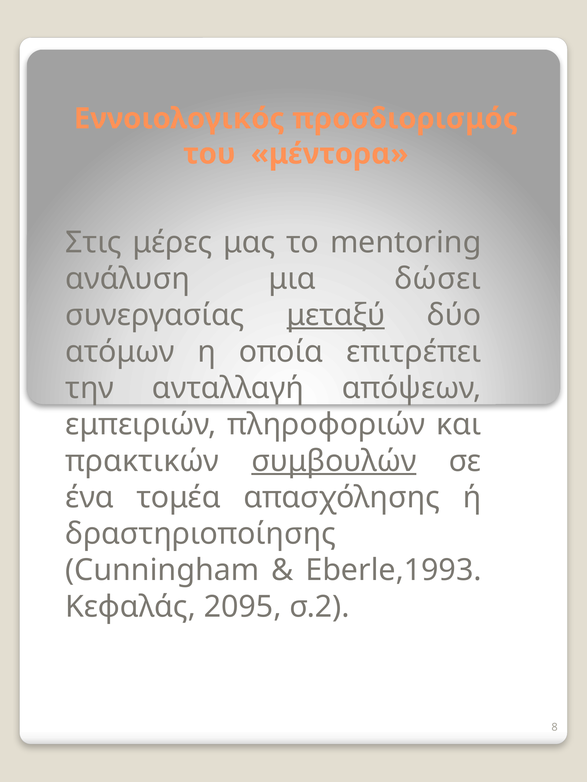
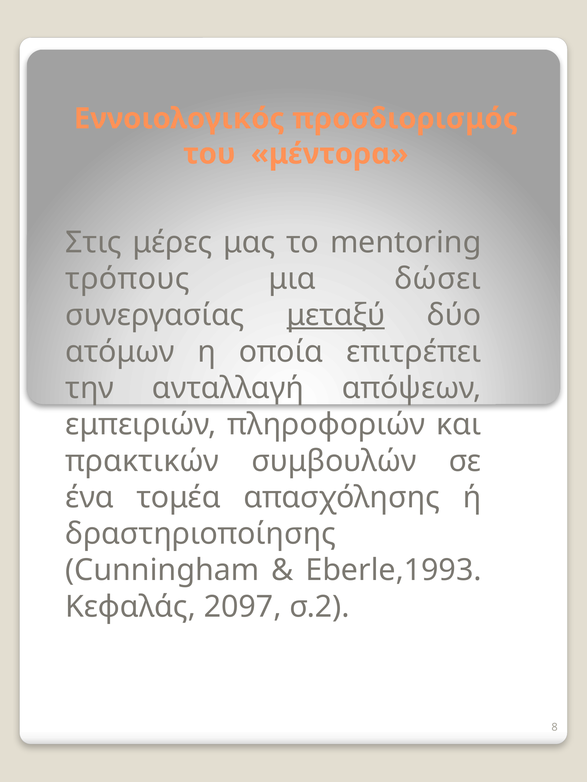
ανάλυση: ανάλυση -> τρόπους
συμβουλών underline: present -> none
2095: 2095 -> 2097
